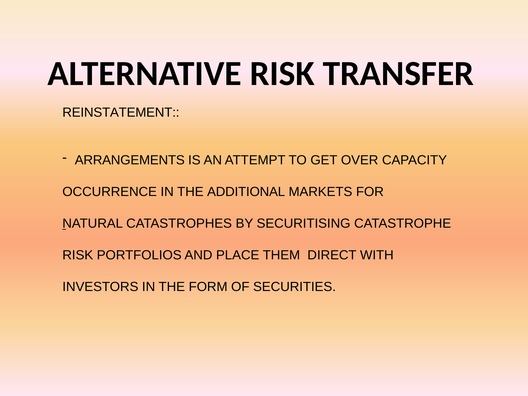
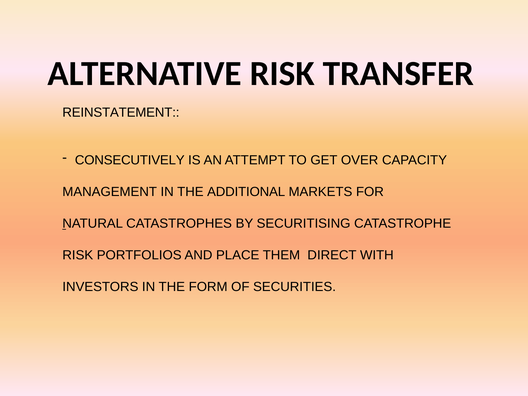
ARRANGEMENTS: ARRANGEMENTS -> CONSECUTIVELY
OCCURRENCE: OCCURRENCE -> MANAGEMENT
